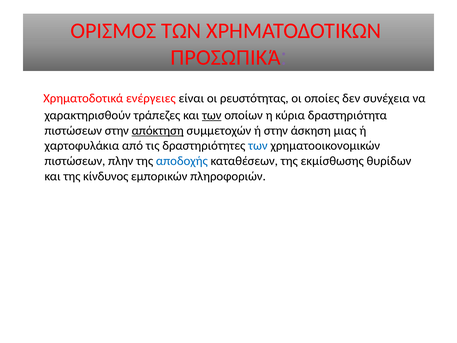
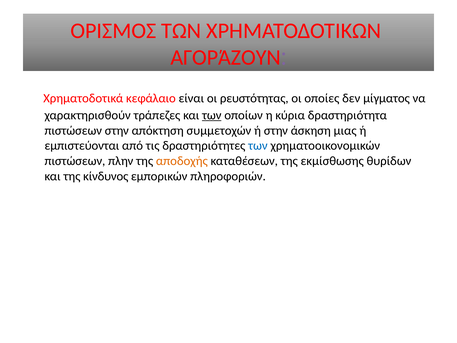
ΠΡΟΣΩΠΙΚΆ: ΠΡΟΣΩΠΙΚΆ -> ΑΓΟΡΆΖΟΥΝ
ενέργειες: ενέργειες -> κεφάλαιο
συνέχεια: συνέχεια -> μίγματος
απόκτηση underline: present -> none
χαρτοφυλάκια: χαρτοφυλάκια -> εμπιστεύονται
αποδοχής colour: blue -> orange
